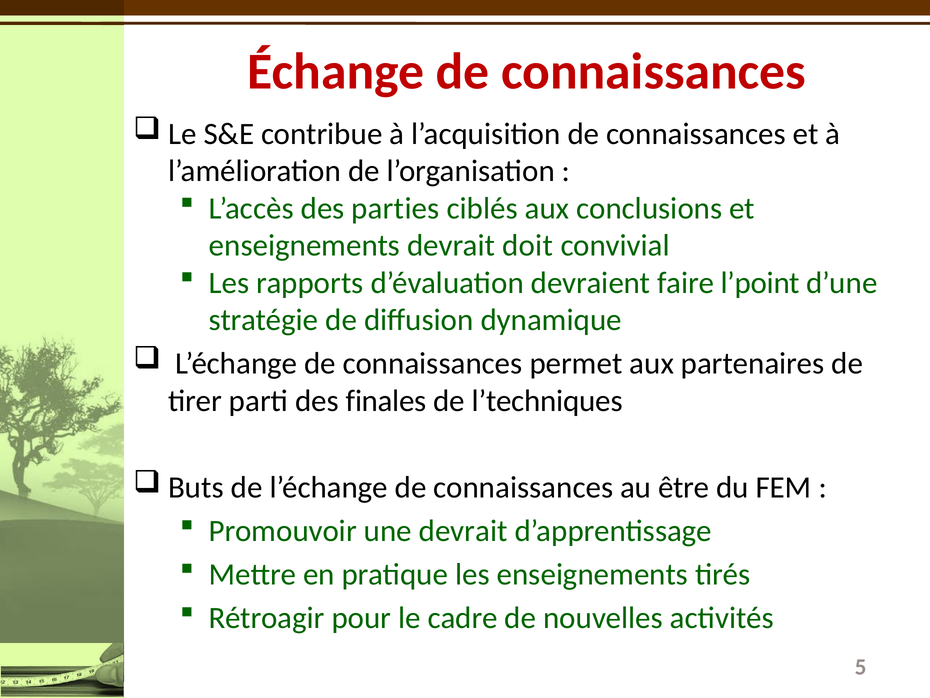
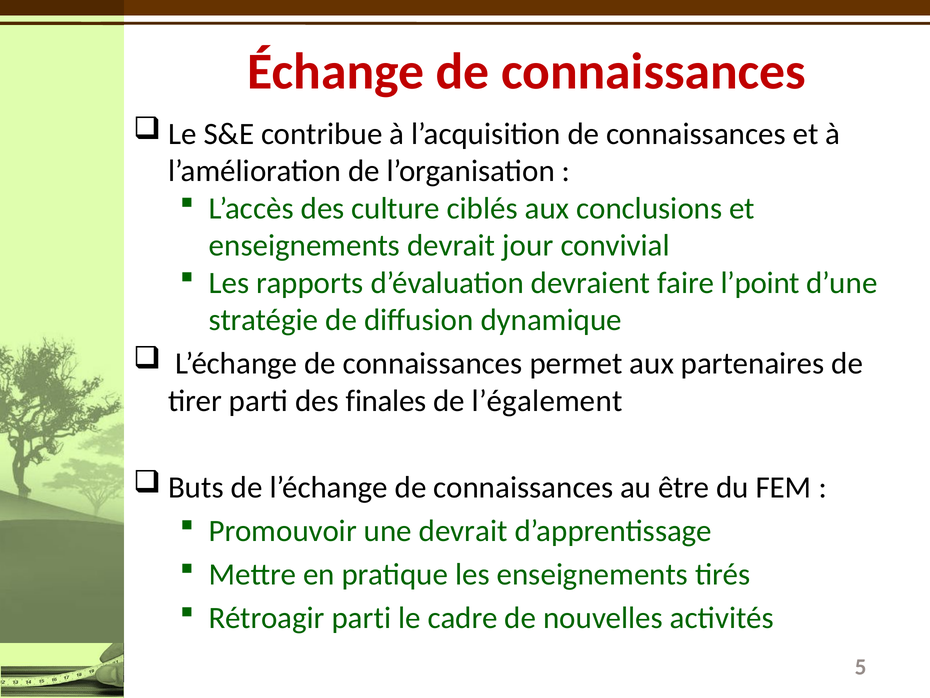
parties: parties -> culture
doit: doit -> jour
l’techniques: l’techniques -> l’également
Rétroagir pour: pour -> parti
